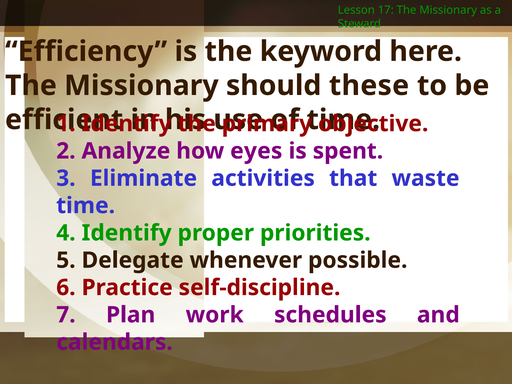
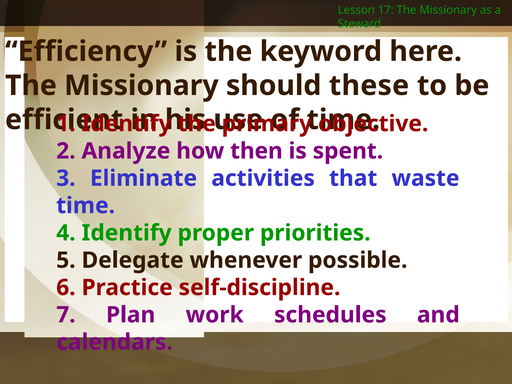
eyes: eyes -> then
